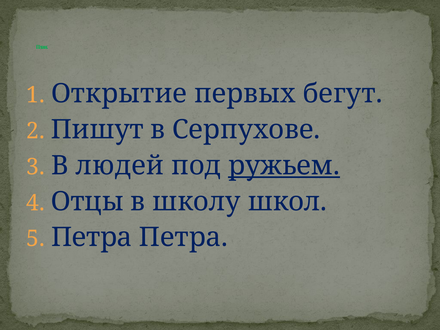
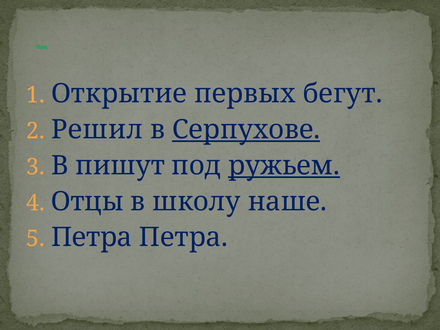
Пишут: Пишут -> Решил
Серпухове underline: none -> present
людей: людей -> пишут
школ: школ -> наше
